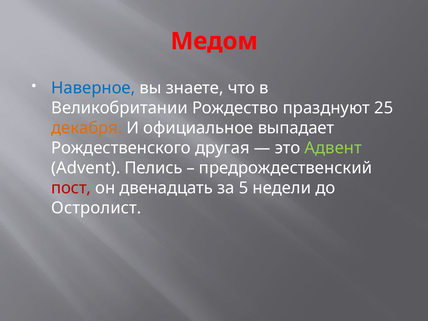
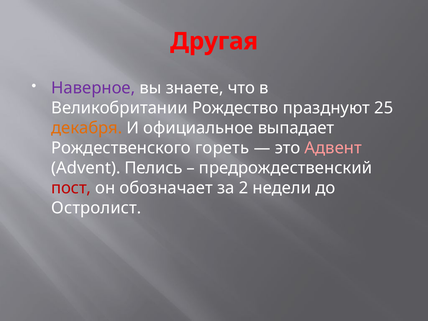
Медом: Медом -> Другая
Наверное colour: blue -> purple
другая: другая -> гореть
Адвент colour: light green -> pink
двенадцать: двенадцать -> обозначает
5: 5 -> 2
